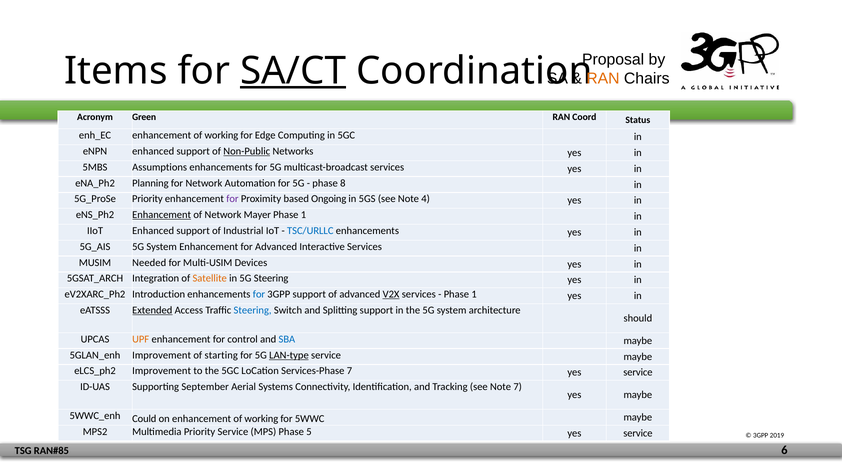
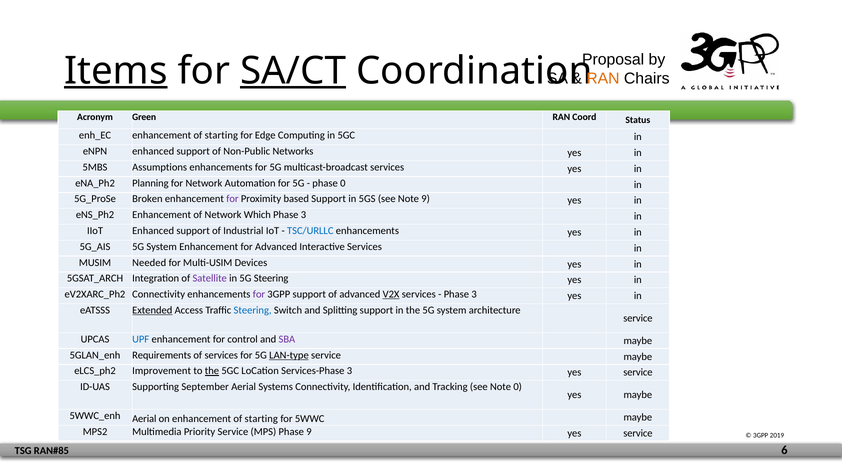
Items underline: none -> present
working at (221, 135): working -> starting
Non-Public underline: present -> none
phase 8: 8 -> 0
Priority at (147, 199): Priority -> Broken
based Ongoing: Ongoing -> Support
Note 4: 4 -> 9
Enhancement at (162, 215) underline: present -> none
Mayer: Mayer -> Which
1 at (303, 215): 1 -> 3
Satellite colour: orange -> purple
Introduction at (159, 294): Introduction -> Connectivity
for at (259, 294) colour: blue -> purple
1 at (474, 294): 1 -> 3
should at (638, 318): should -> service
UPF colour: orange -> blue
SBA colour: blue -> purple
Improvement at (162, 355): Improvement -> Requirements
of starting: starting -> services
the at (212, 371) underline: none -> present
Services-Phase 7: 7 -> 3
Note 7: 7 -> 0
Could at (144, 419): Could -> Aerial
on enhancement of working: working -> starting
Phase 5: 5 -> 9
